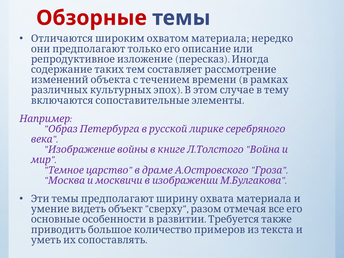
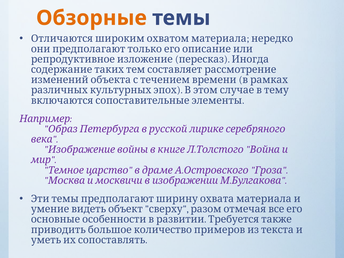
Обзорные colour: red -> orange
